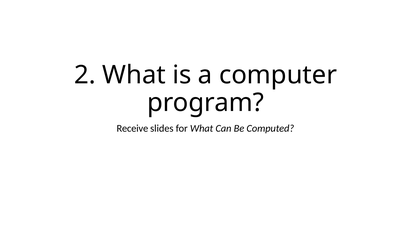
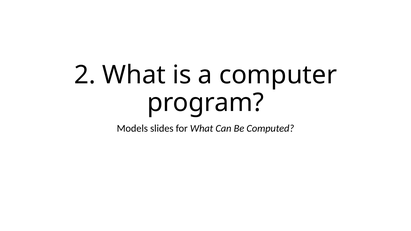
Receive: Receive -> Models
